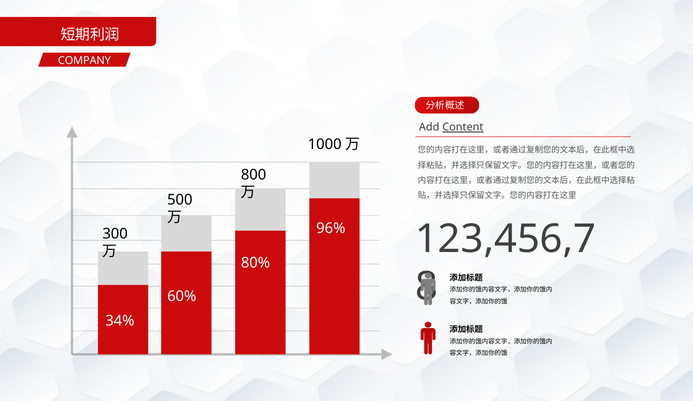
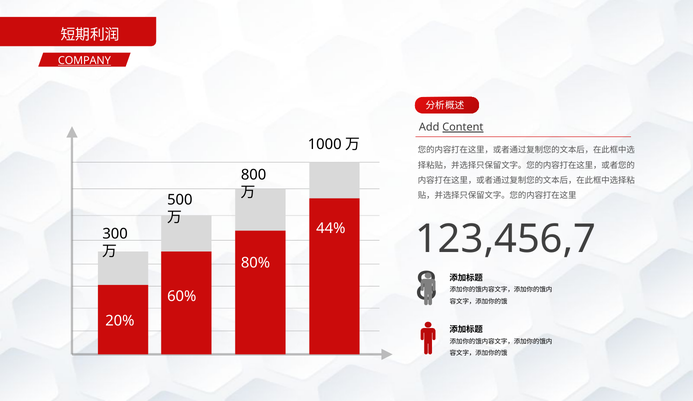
COMPANY underline: none -> present
96%: 96% -> 44%
34%: 34% -> 20%
